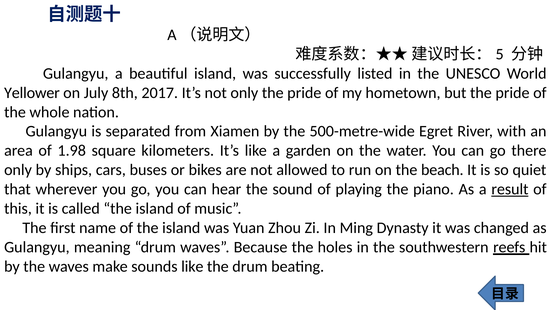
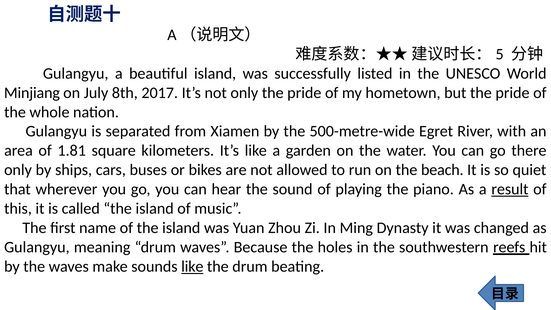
Yellower: Yellower -> Minjiang
1.98: 1.98 -> 1.81
like at (192, 266) underline: none -> present
